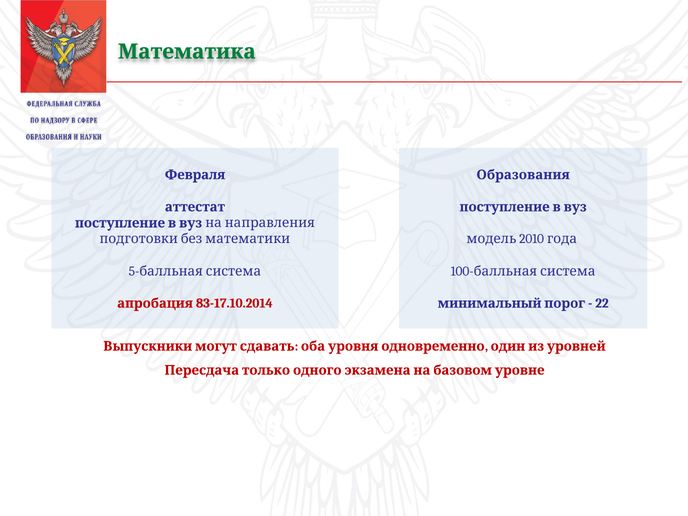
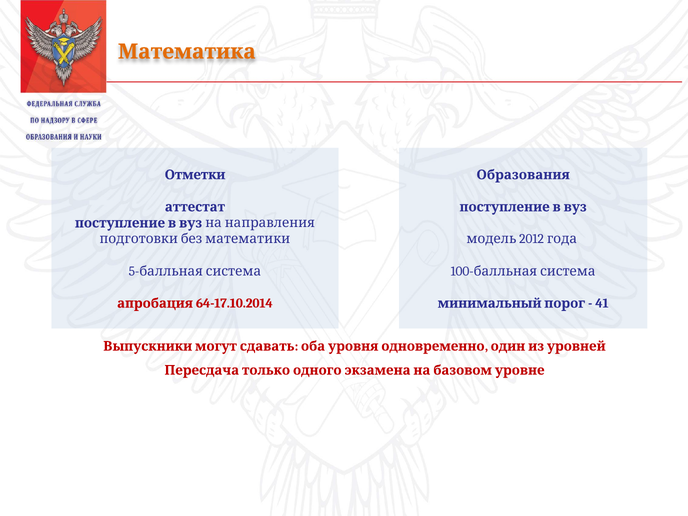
Математика colour: green -> orange
Февраля: Февраля -> Отметки
2010: 2010 -> 2012
83-17.10.2014: 83-17.10.2014 -> 64-17.10.2014
22: 22 -> 41
